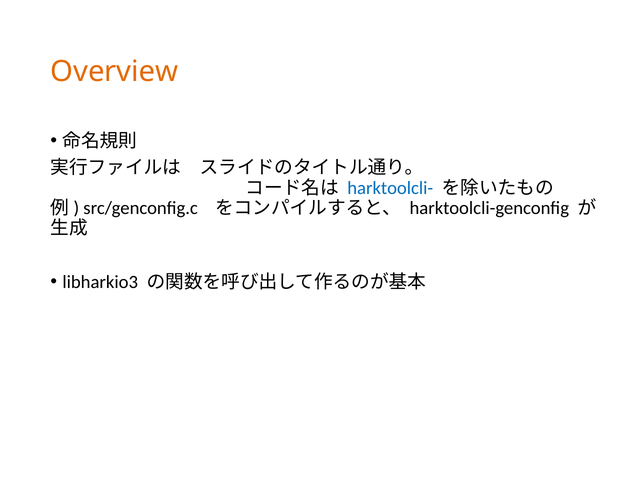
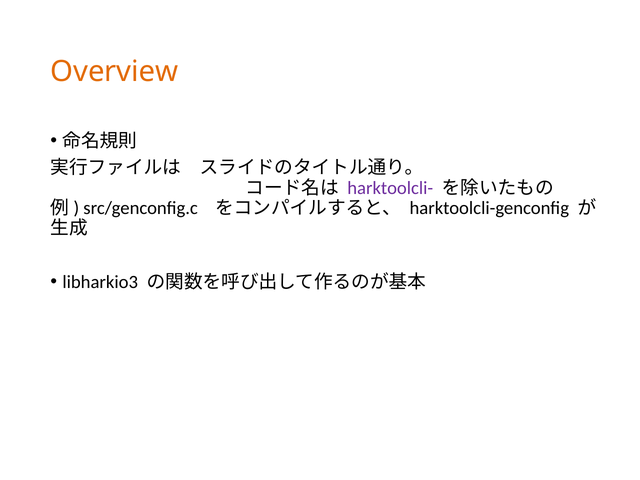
harktoolcli- colour: blue -> purple
